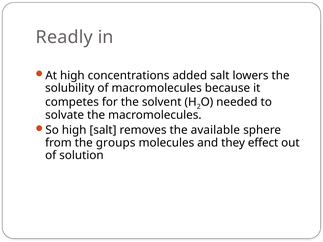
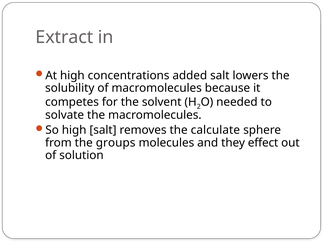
Readly: Readly -> Extract
available: available -> calculate
